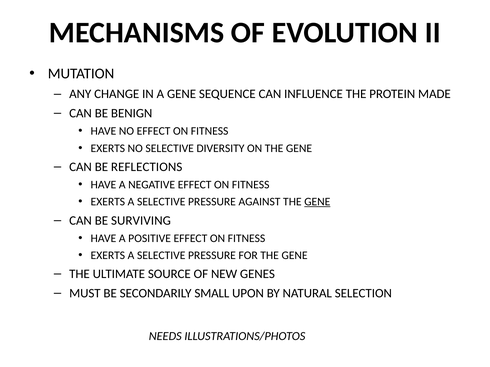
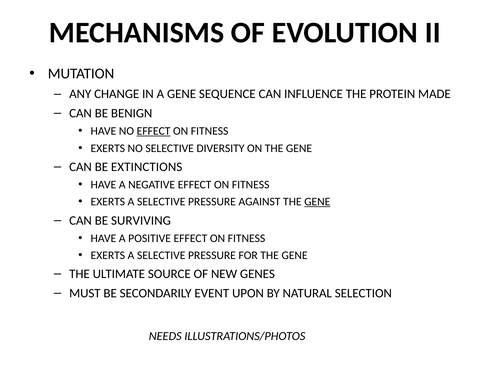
EFFECT at (154, 131) underline: none -> present
REFLECTIONS: REFLECTIONS -> EXTINCTIONS
SMALL: SMALL -> EVENT
